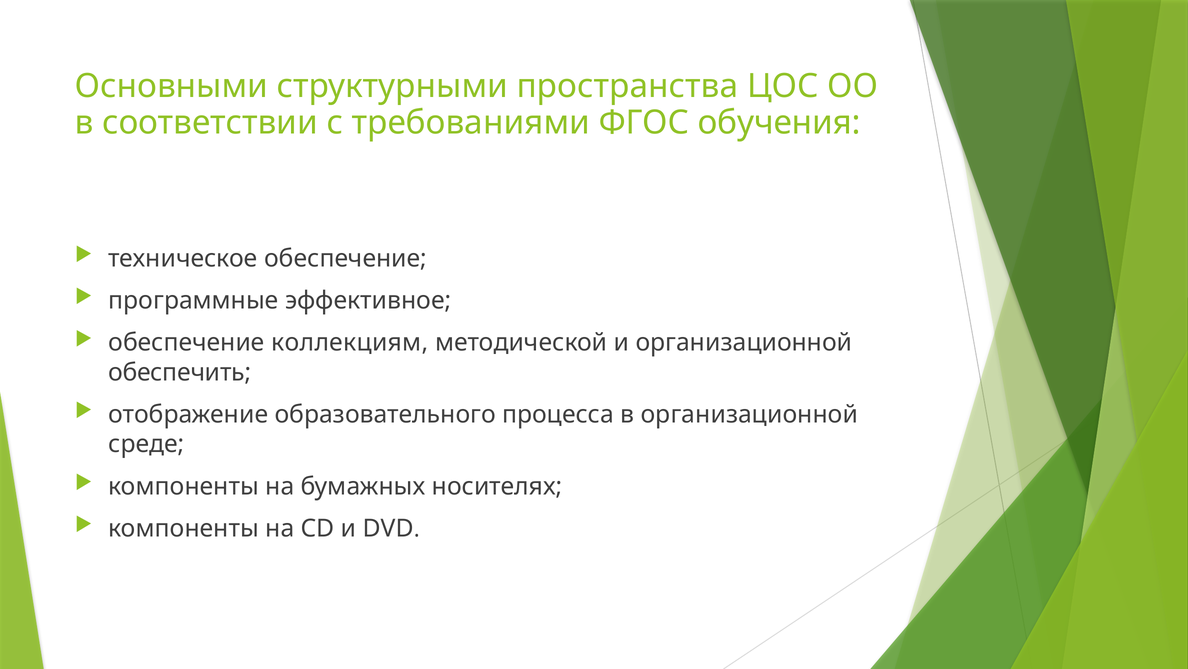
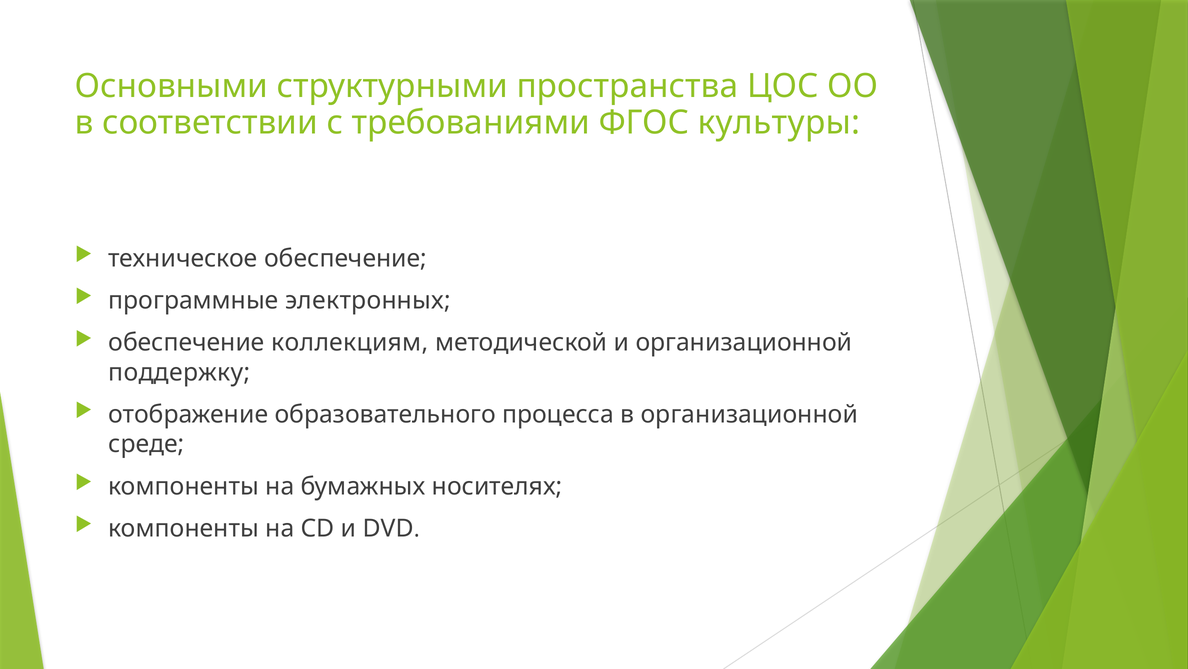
обучения: обучения -> культуры
эффективное: эффективное -> электронных
обеспечить: обеспечить -> поддержку
